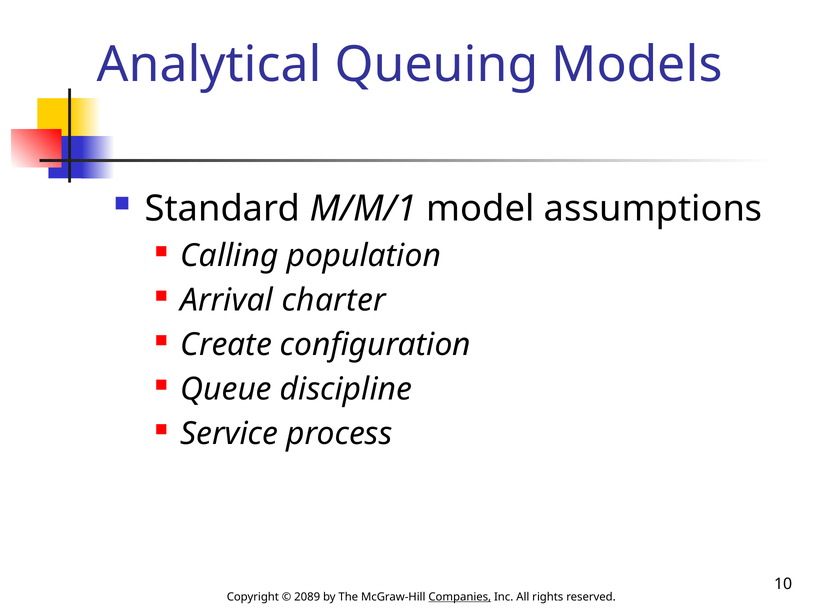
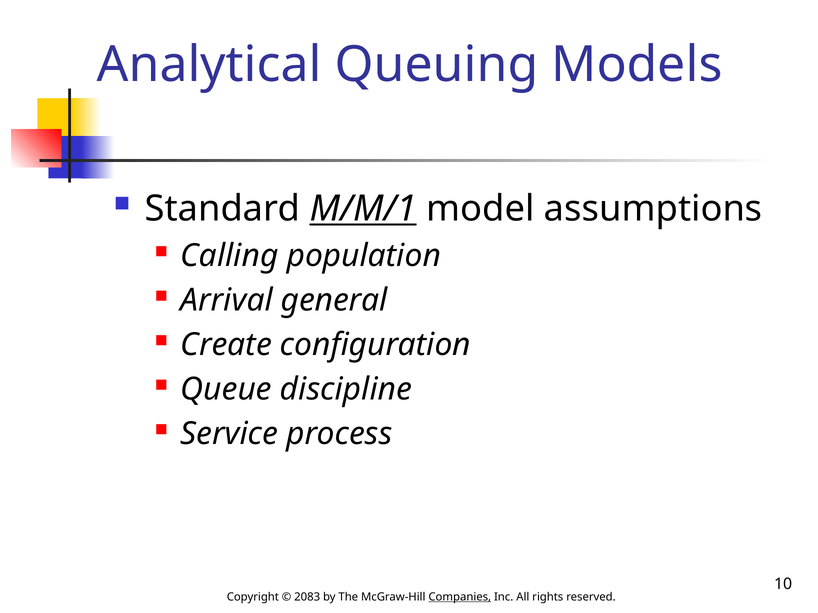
M/M/1 underline: none -> present
charter: charter -> general
2089: 2089 -> 2083
